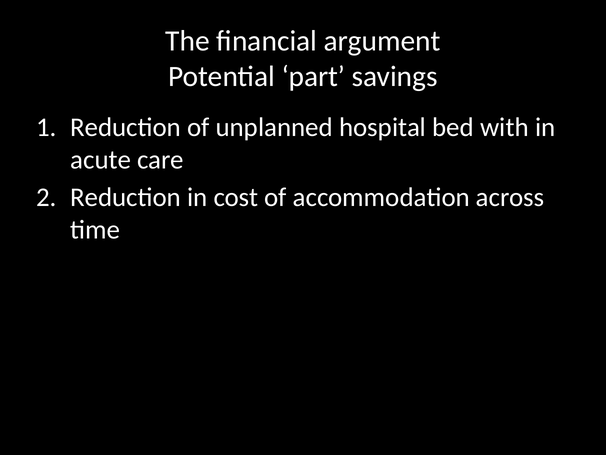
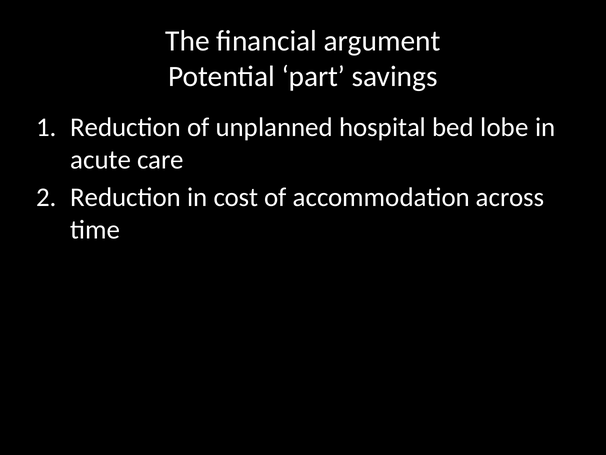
with: with -> lobe
